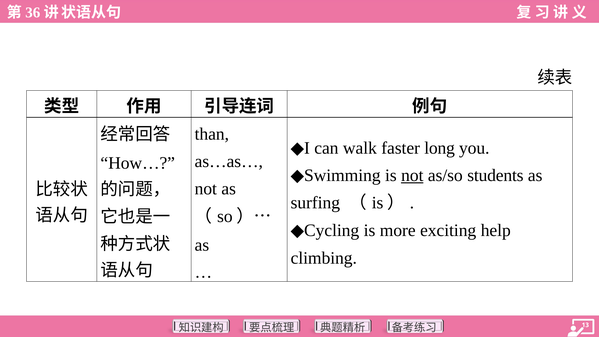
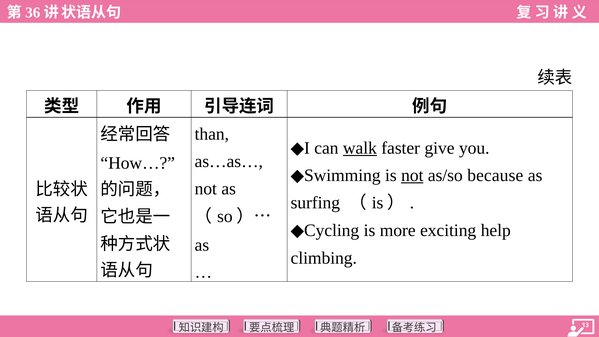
walk underline: none -> present
long: long -> give
students: students -> because
